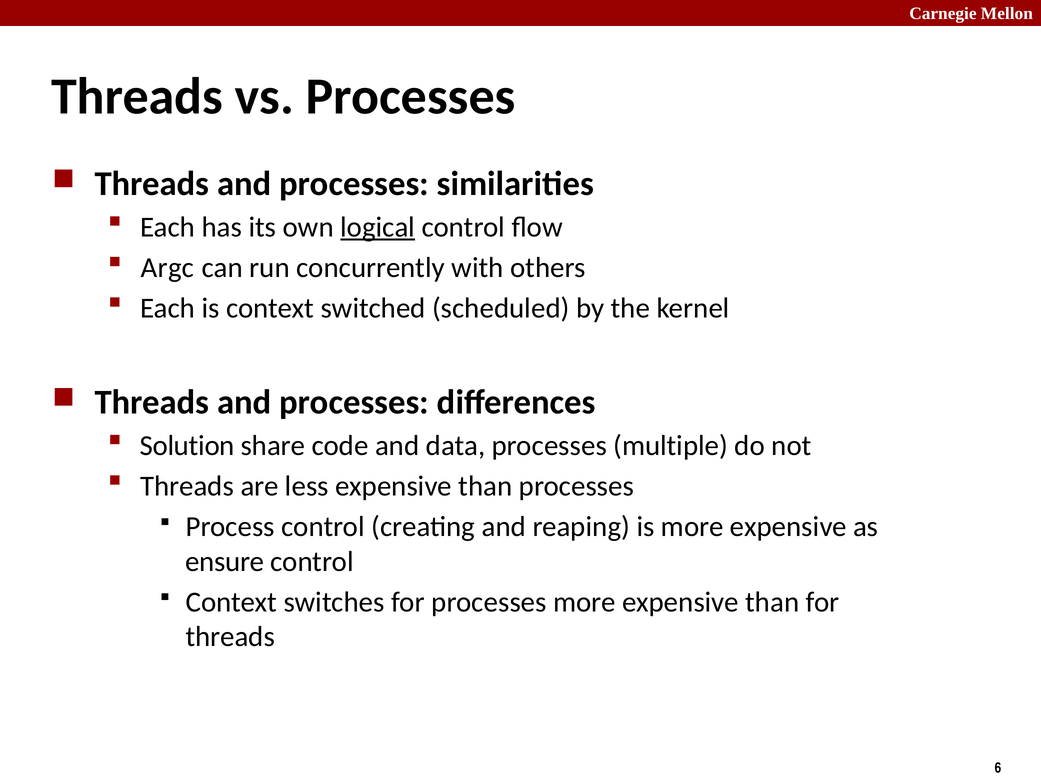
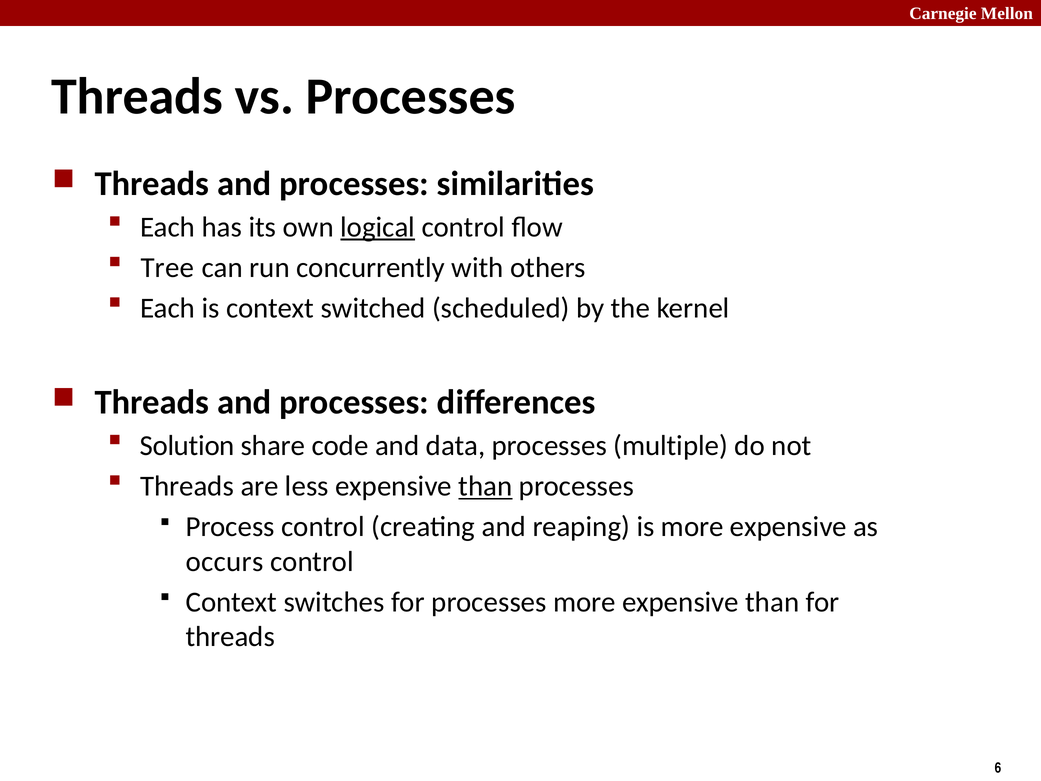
Argc: Argc -> Tree
than at (485, 486) underline: none -> present
ensure: ensure -> occurs
